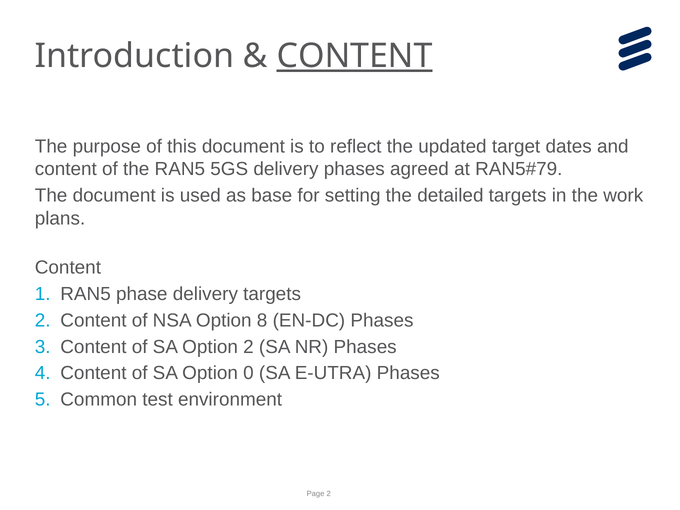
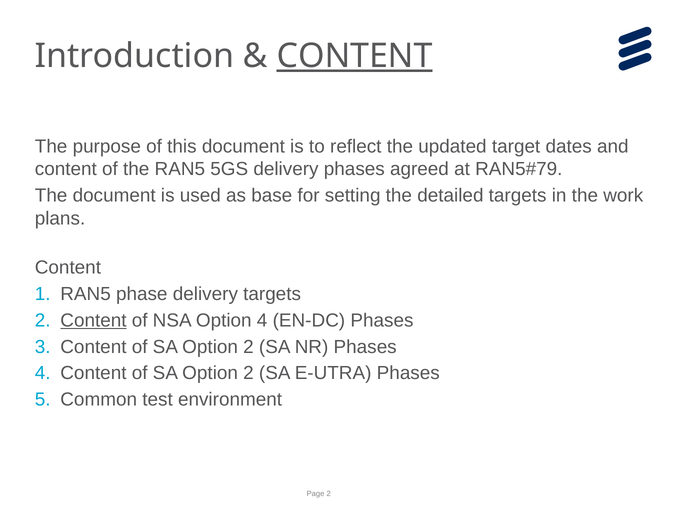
Content at (93, 320) underline: none -> present
Option 8: 8 -> 4
0 at (248, 373): 0 -> 2
